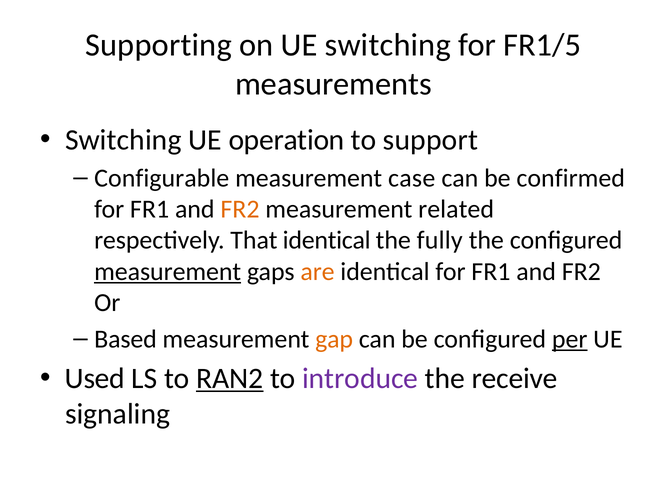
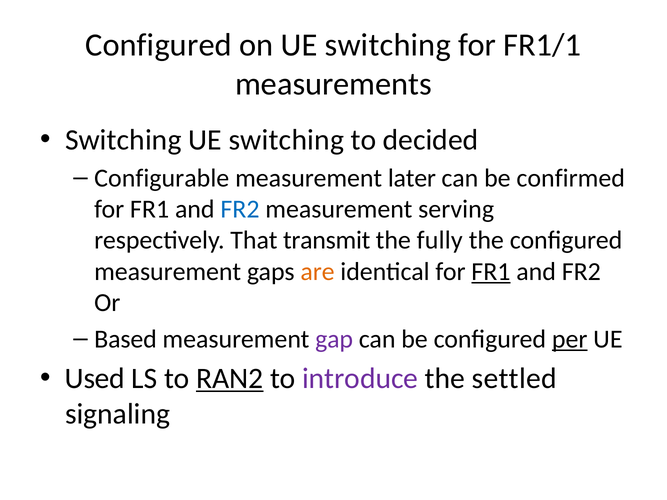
Supporting at (158, 45): Supporting -> Configured
FR1/5: FR1/5 -> FR1/1
operation at (287, 140): operation -> switching
support: support -> decided
case: case -> later
FR2 at (240, 209) colour: orange -> blue
related: related -> serving
That identical: identical -> transmit
measurement at (168, 272) underline: present -> none
FR1 at (491, 272) underline: none -> present
gap colour: orange -> purple
receive: receive -> settled
